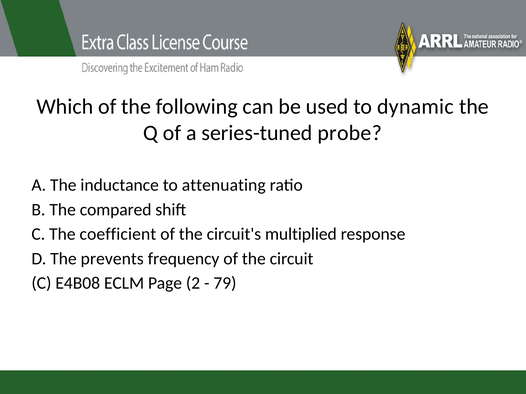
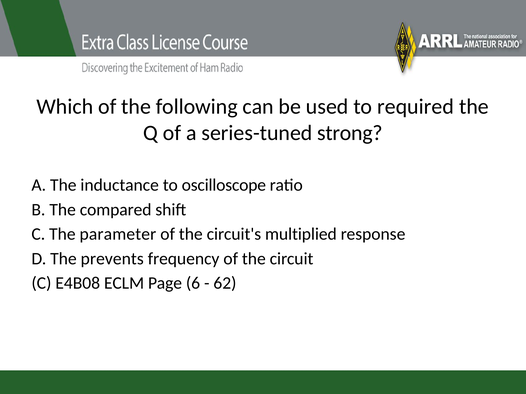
dynamic: dynamic -> required
probe: probe -> strong
attenuating: attenuating -> oscilloscope
coefficient: coefficient -> parameter
2: 2 -> 6
79: 79 -> 62
